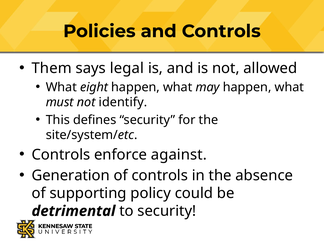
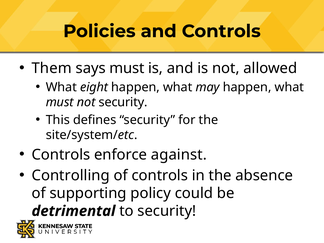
says legal: legal -> must
not identify: identify -> security
Generation: Generation -> Controlling
